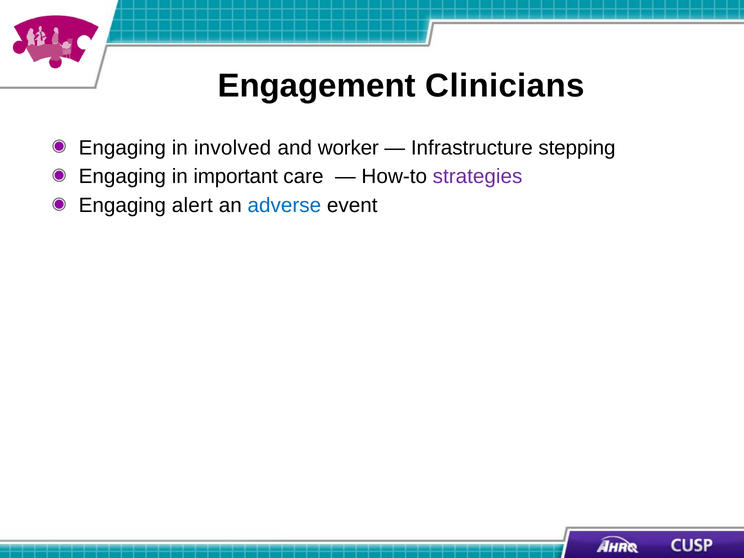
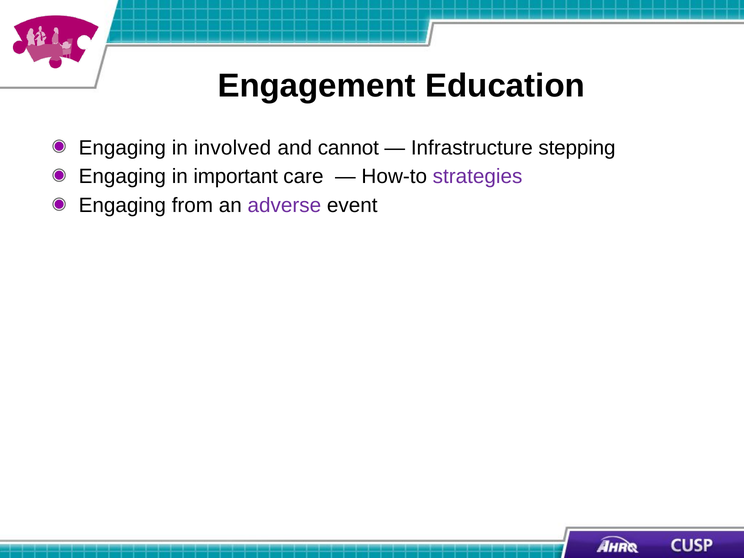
Clinicians: Clinicians -> Education
worker: worker -> cannot
alert: alert -> from
adverse colour: blue -> purple
